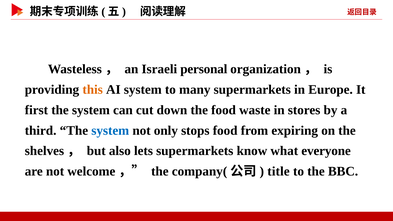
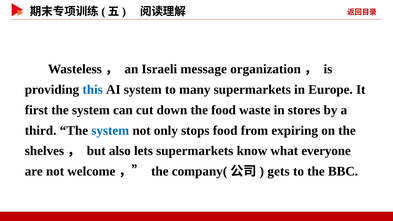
personal: personal -> message
this colour: orange -> blue
title: title -> gets
